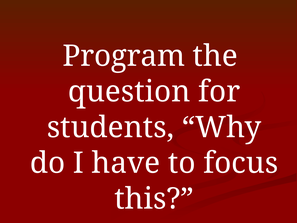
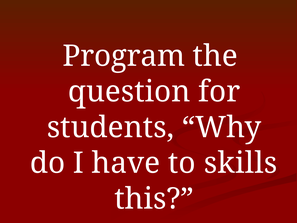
focus: focus -> skills
